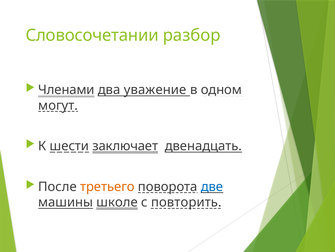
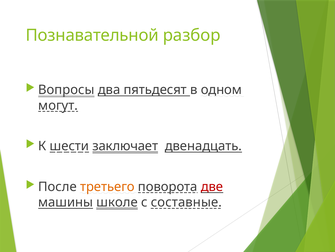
Словосочетании: Словосочетании -> Познавательной
Членами: Членами -> Вопросы
уважение: уважение -> пятьдесят
две colour: blue -> red
повторить: повторить -> составные
